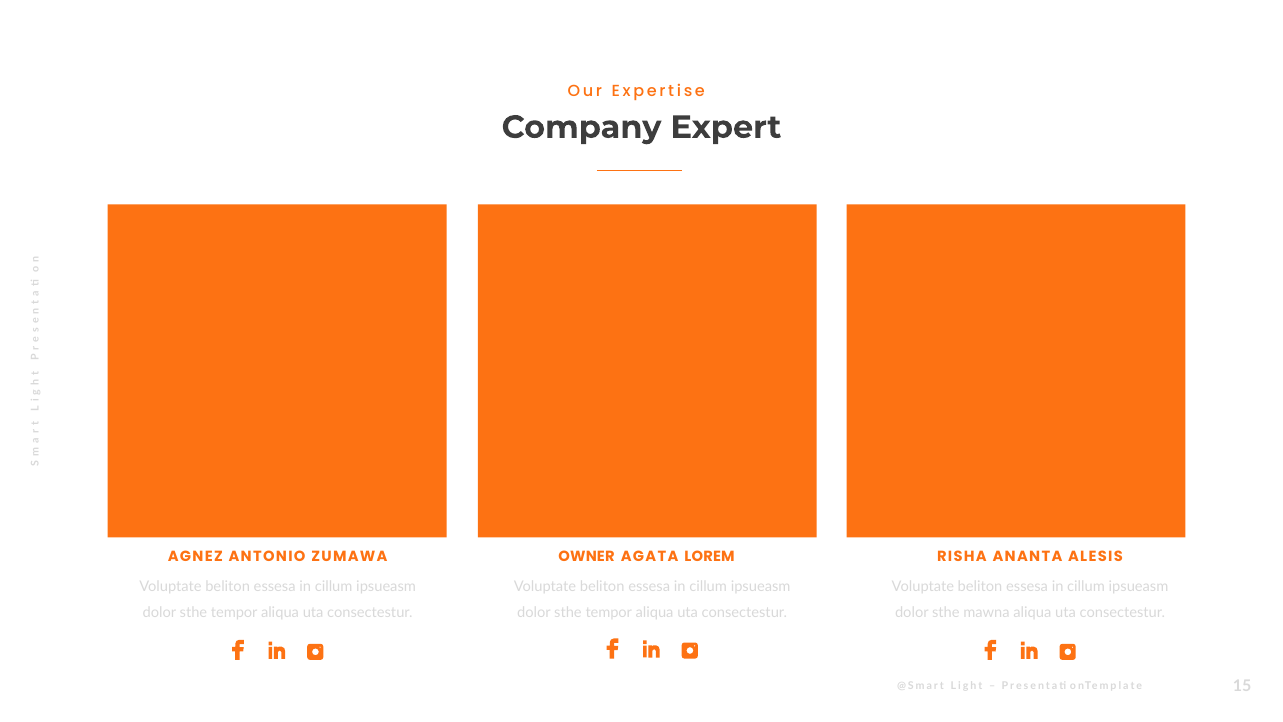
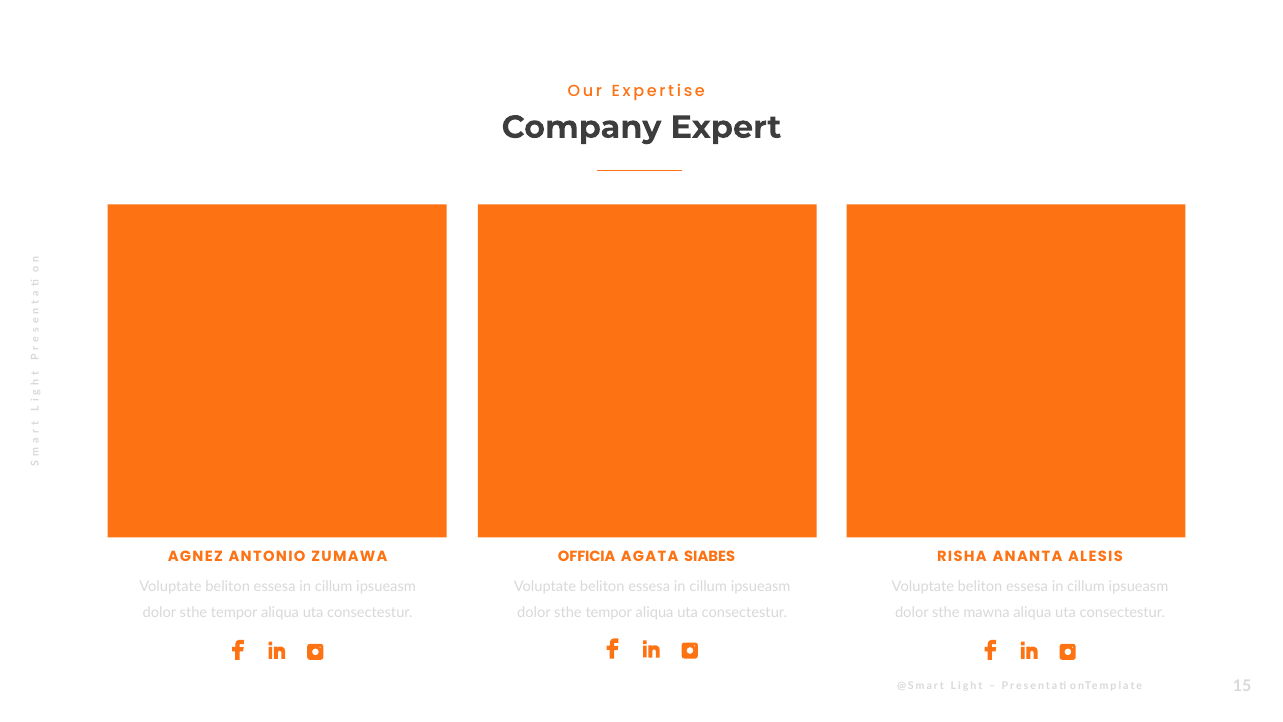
OWNER: OWNER -> OFFICIA
LOREM: LOREM -> SIABES
